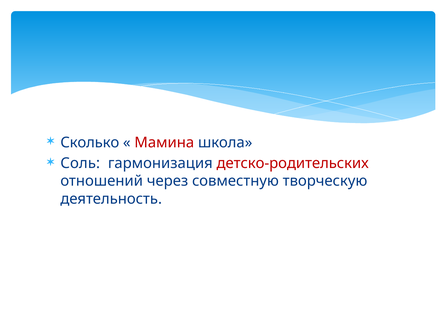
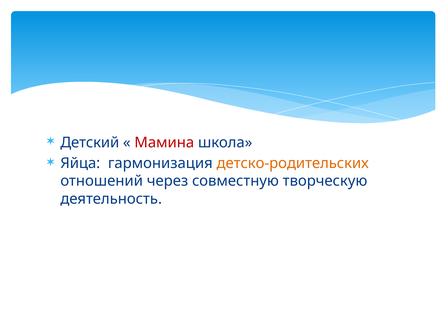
Сколько: Сколько -> Детский
Соль: Соль -> Яйца
детско-родительских colour: red -> orange
